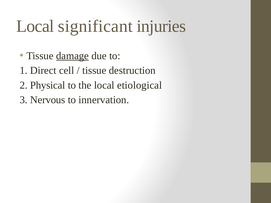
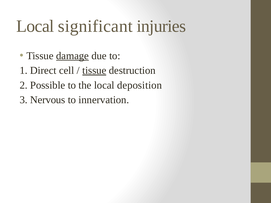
tissue at (94, 71) underline: none -> present
Physical: Physical -> Possible
etiological: etiological -> deposition
